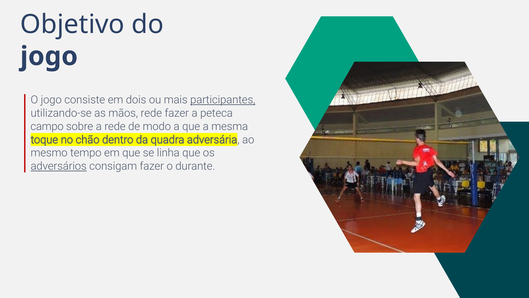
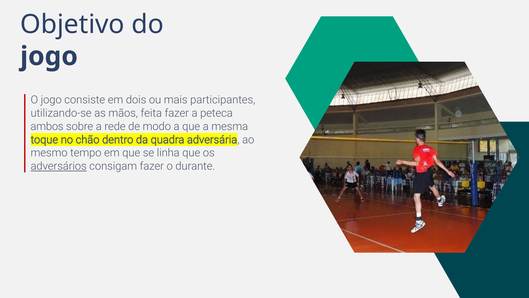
participantes underline: present -> none
mãos rede: rede -> feita
campo: campo -> ambos
